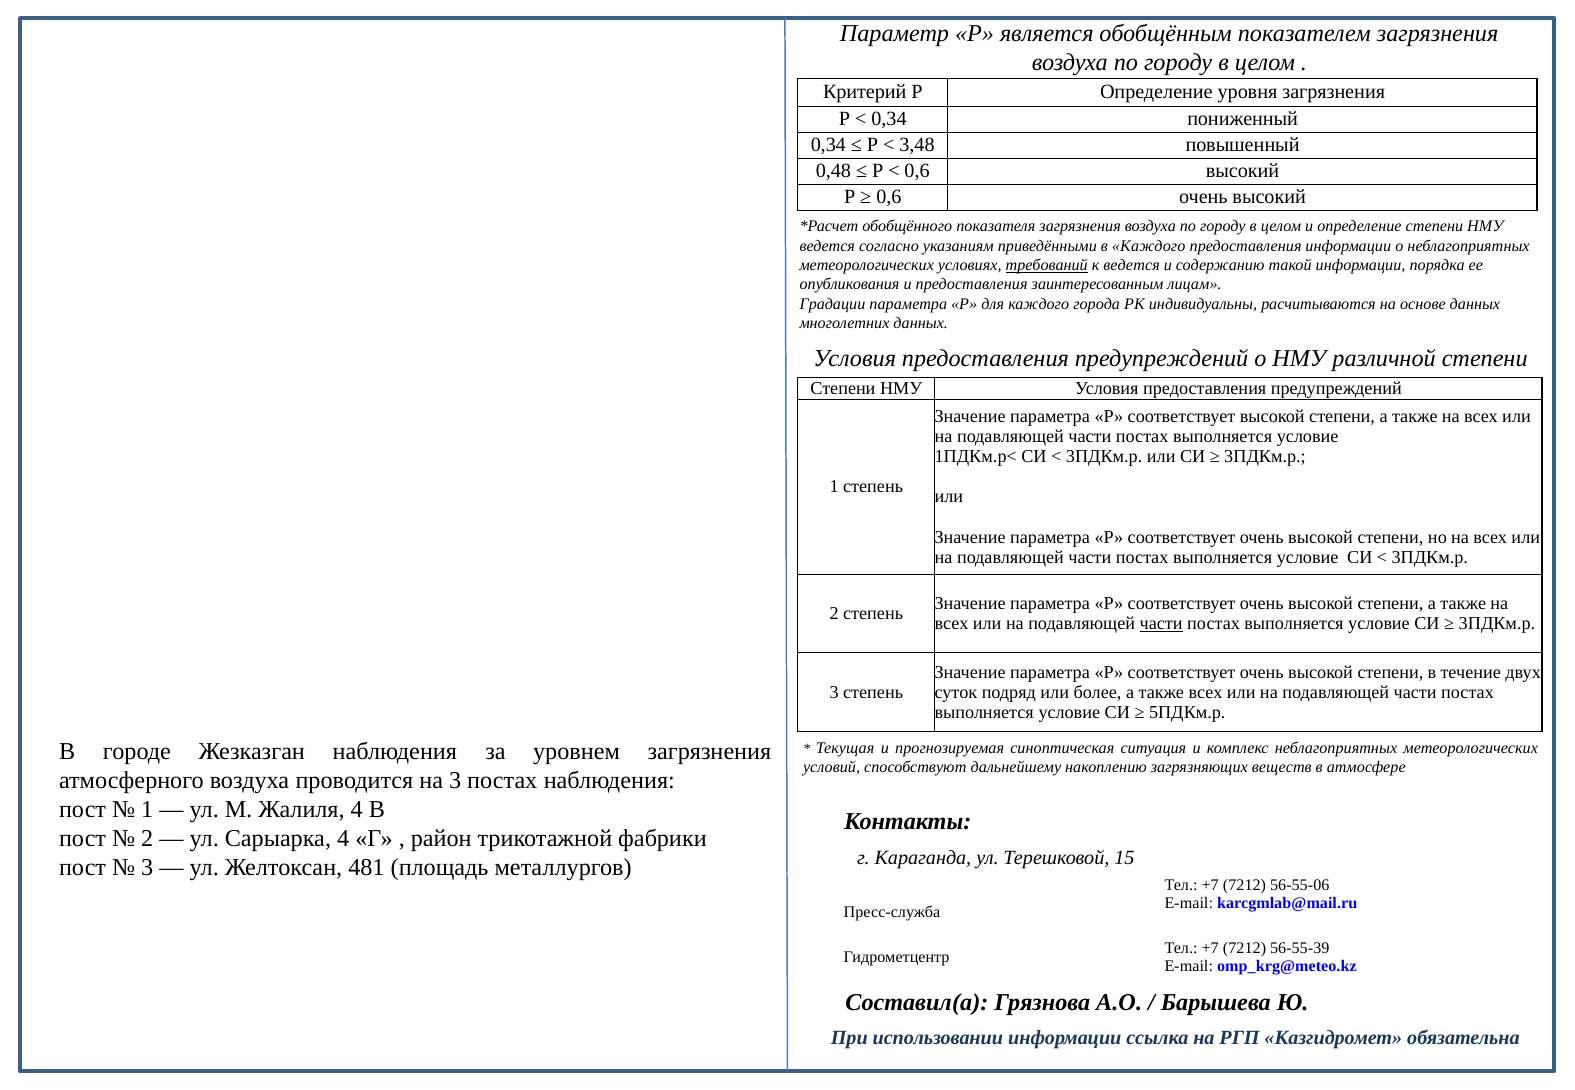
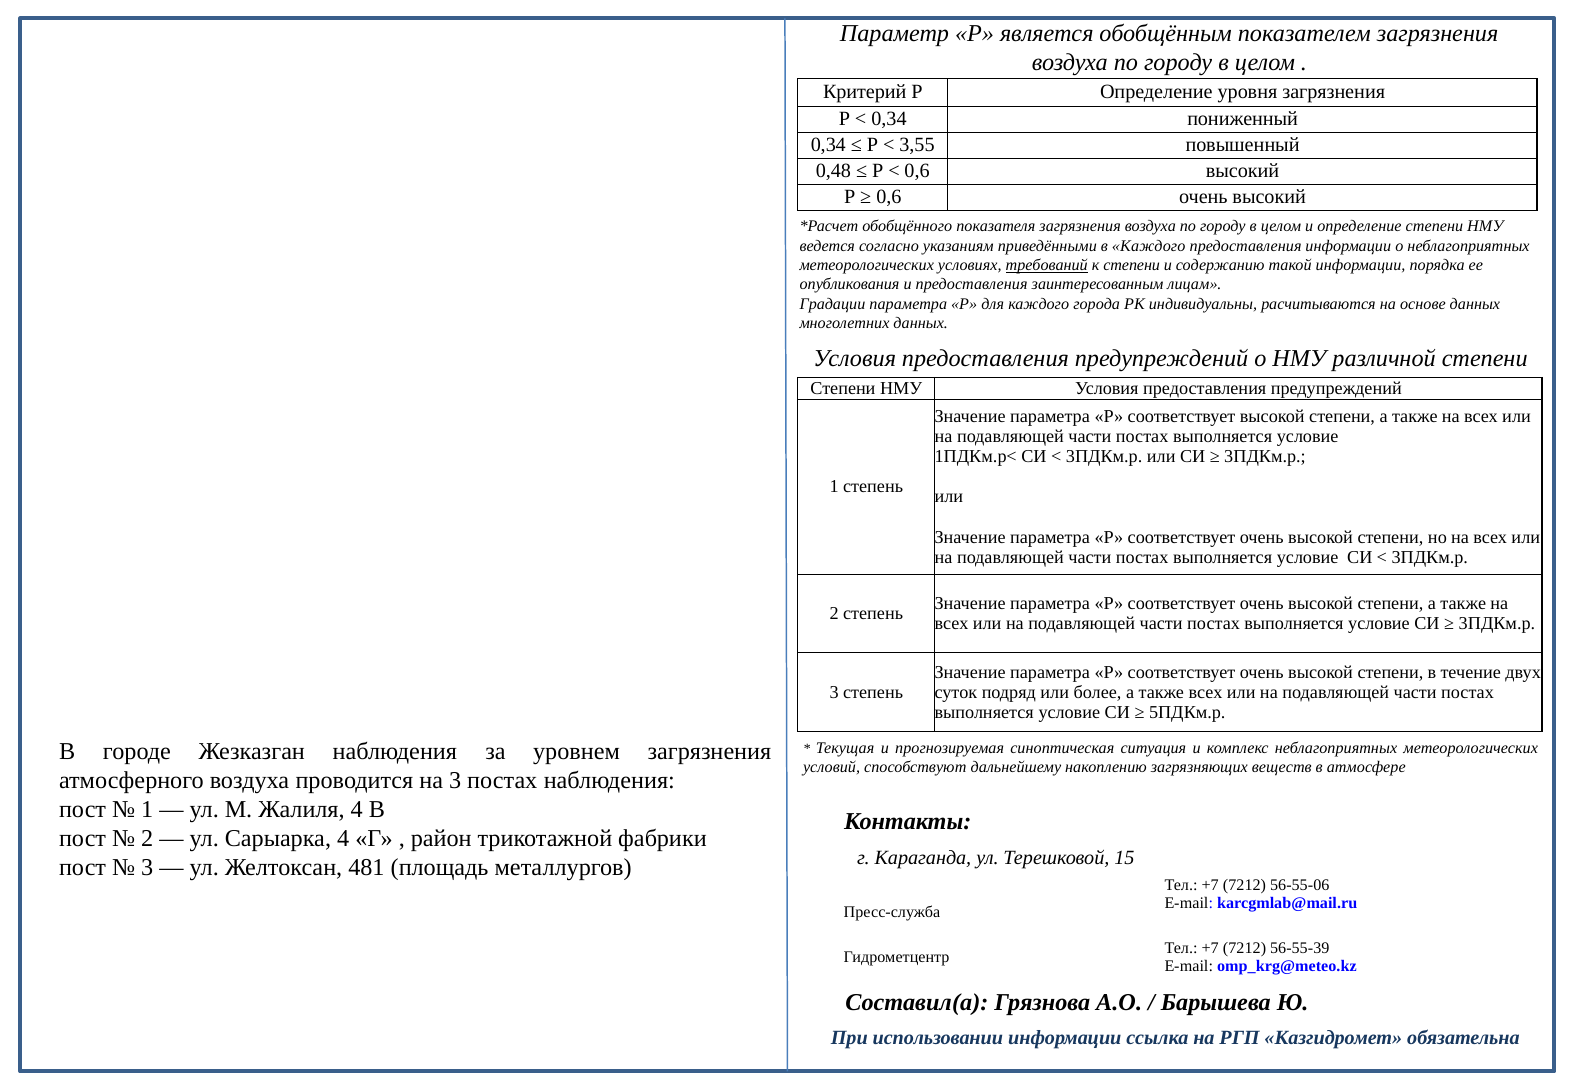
3,48: 3,48 -> 3,55
к ведется: ведется -> степени
части at (1161, 624) underline: present -> none
